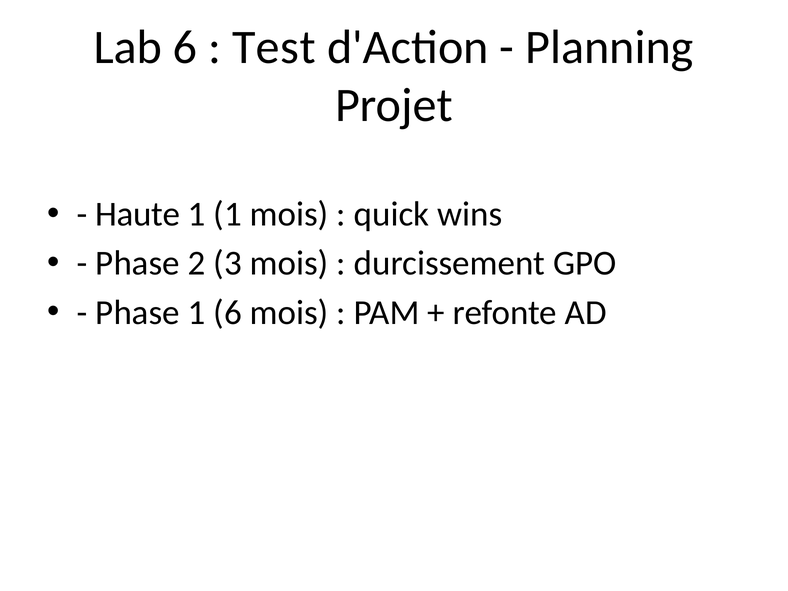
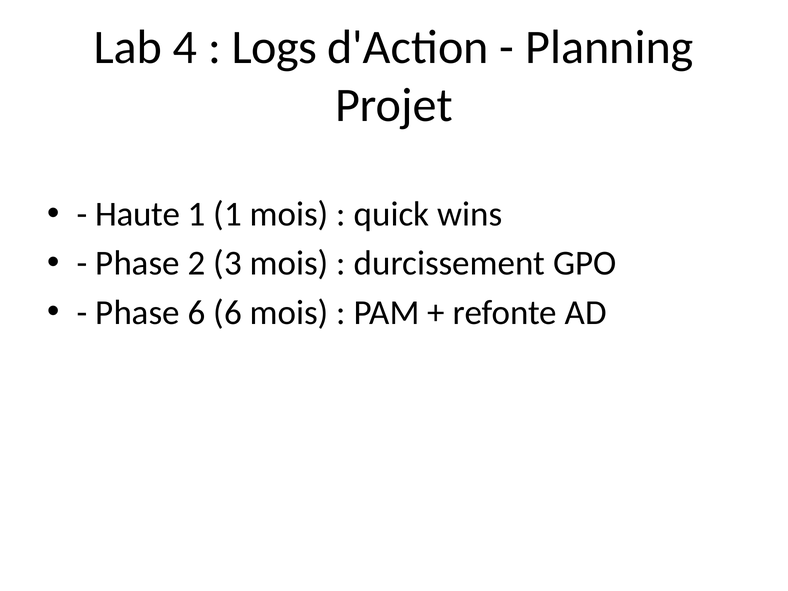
Lab 6: 6 -> 4
Test: Test -> Logs
Phase 1: 1 -> 6
